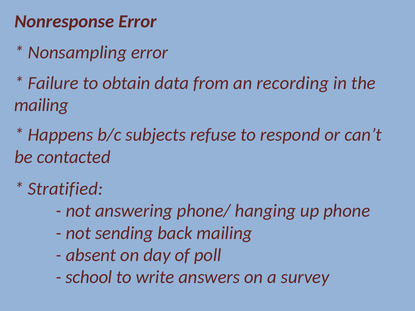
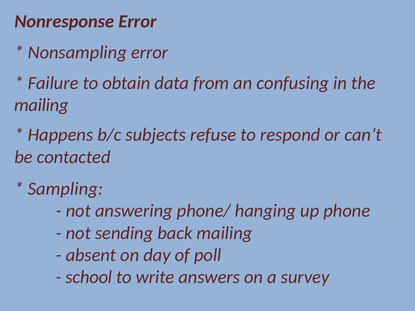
recording: recording -> confusing
Stratified: Stratified -> Sampling
